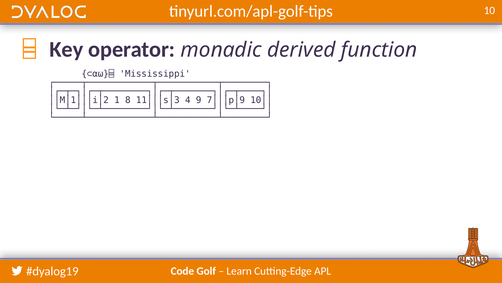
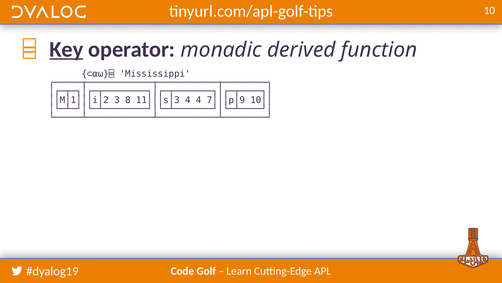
Key underline: none -> present
1: 1 -> 3
4 9: 9 -> 4
